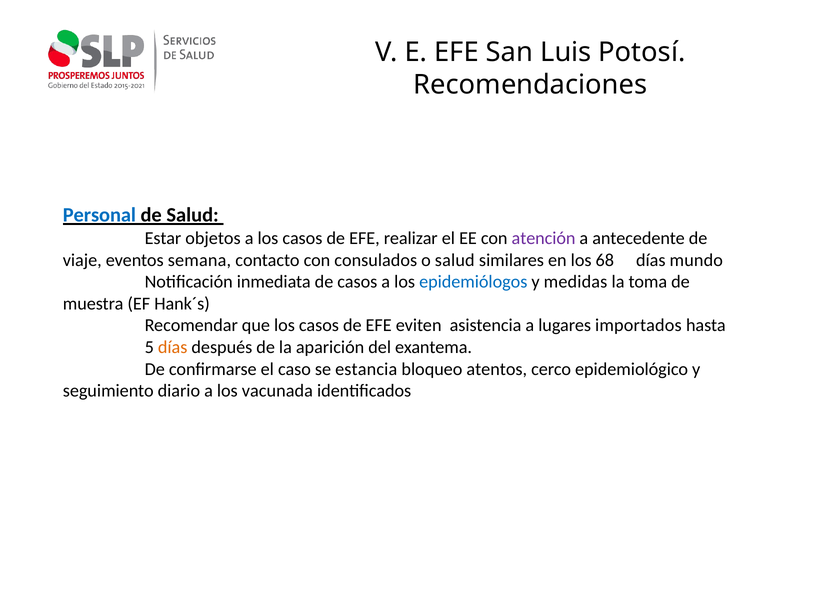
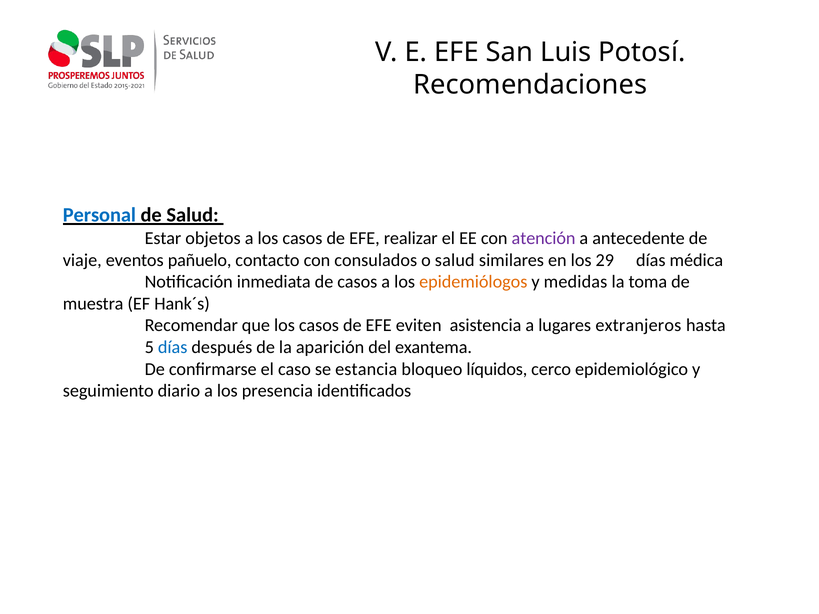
semana: semana -> pañuelo
68: 68 -> 29
mundo: mundo -> médica
epidemiólogos colour: blue -> orange
importados: importados -> extranjeros
días at (173, 347) colour: orange -> blue
atentos: atentos -> líquidos
vacunada: vacunada -> presencia
